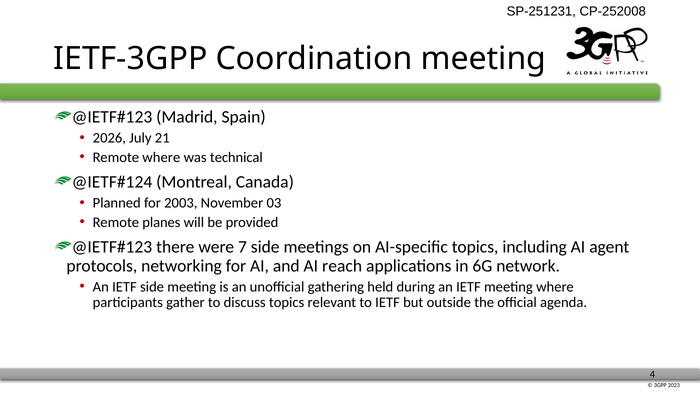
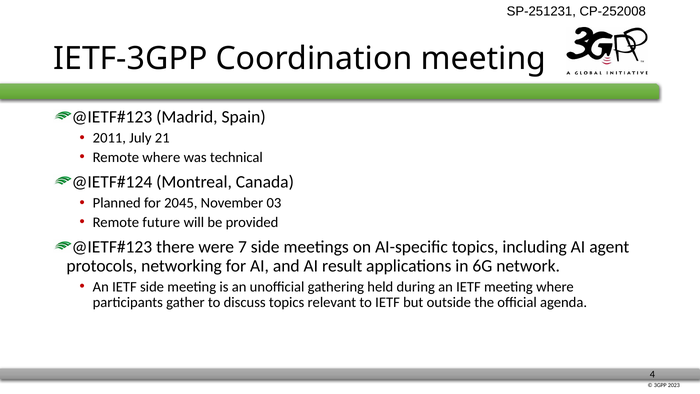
2026: 2026 -> 2011
2003: 2003 -> 2045
planes: planes -> future
reach: reach -> result
